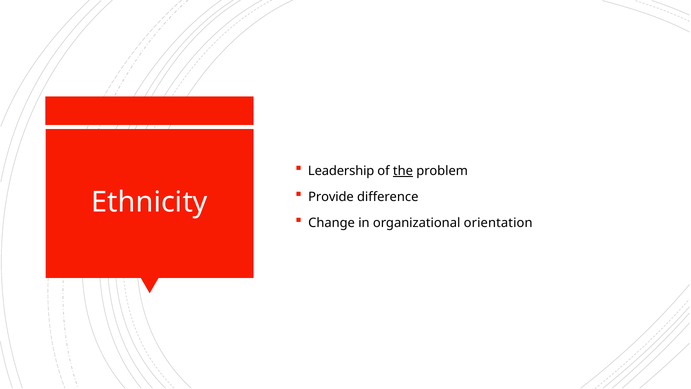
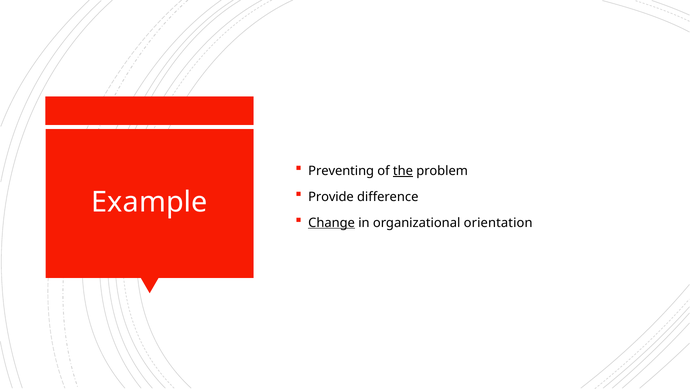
Leadership: Leadership -> Preventing
Ethnicity: Ethnicity -> Example
Change underline: none -> present
